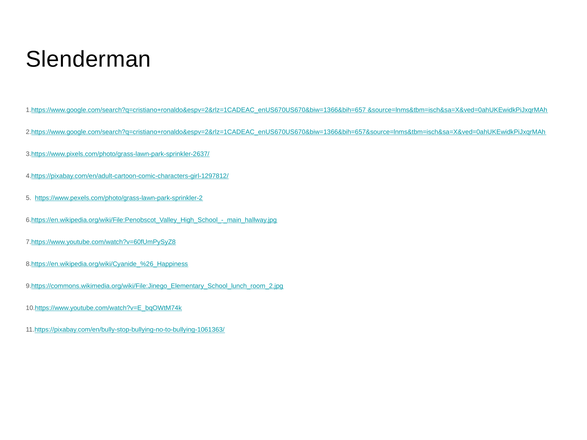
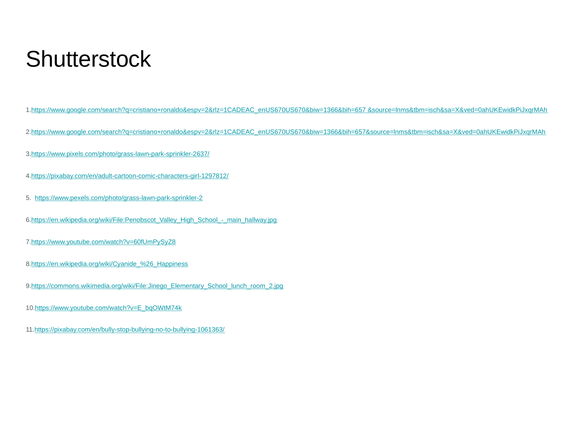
Slenderman: Slenderman -> Shutterstock
